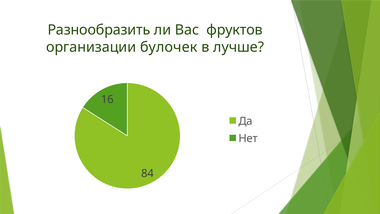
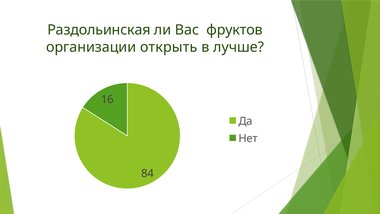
Разнообразить: Разнообразить -> Раздольинская
булочек: булочек -> открыть
